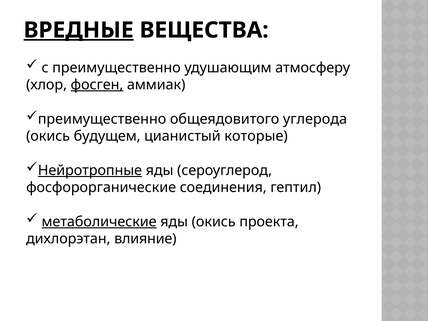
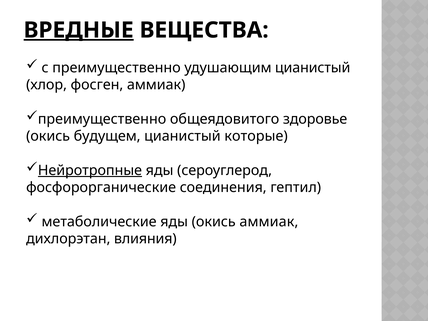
удушающим атмосферу: атмосферу -> цианистый
фосген underline: present -> none
углерода: углерода -> здоровье
метаболические underline: present -> none
окись проекта: проекта -> аммиак
влияние: влияние -> влияния
